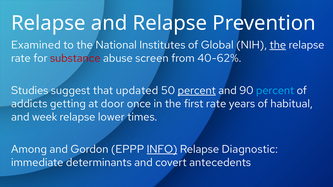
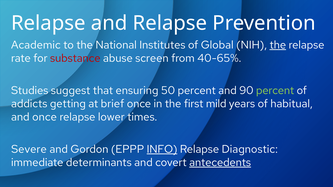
Examined: Examined -> Academic
40-62%: 40-62% -> 40-65%
updated: updated -> ensuring
percent at (197, 91) underline: present -> none
percent at (275, 91) colour: light blue -> light green
door: door -> brief
first rate: rate -> mild
and week: week -> once
Among: Among -> Severe
antecedents underline: none -> present
